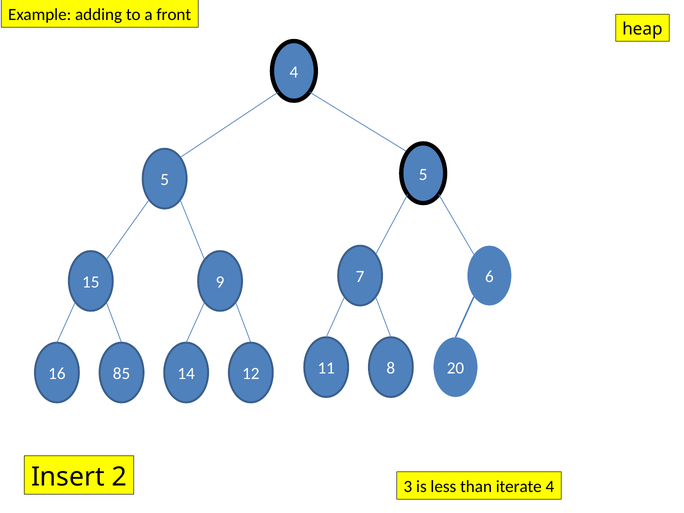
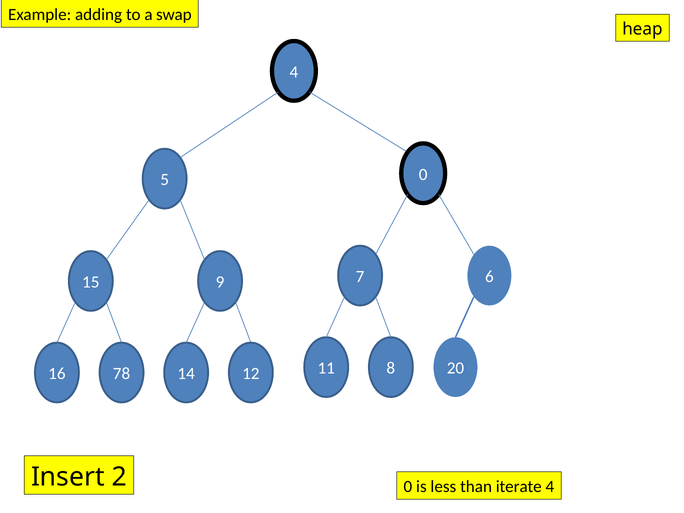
front: front -> swap
5 5: 5 -> 0
85: 85 -> 78
2 3: 3 -> 0
